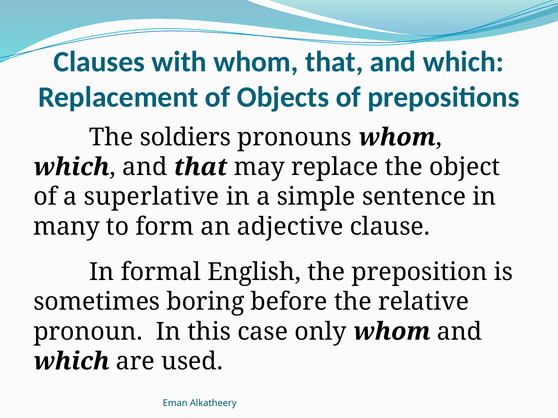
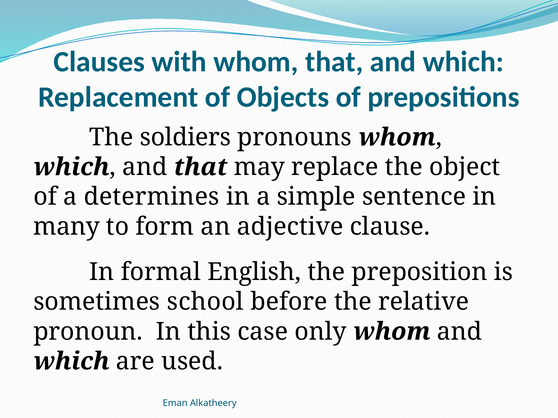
superlative: superlative -> determines
boring: boring -> school
